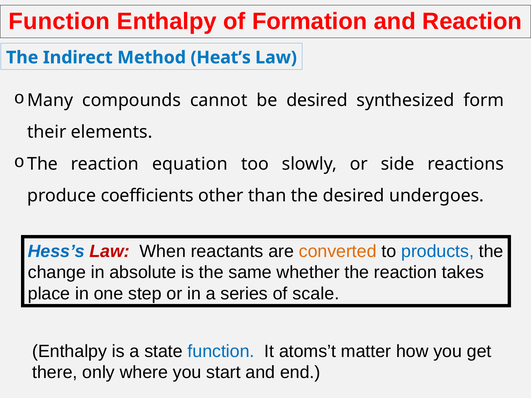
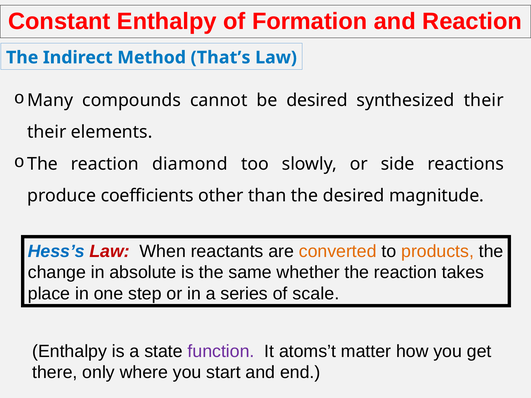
Function at (59, 21): Function -> Constant
Heat’s: Heat’s -> That’s
synthesized form: form -> their
equation: equation -> diamond
undergoes: undergoes -> magnitude
products colour: blue -> orange
function at (221, 351) colour: blue -> purple
